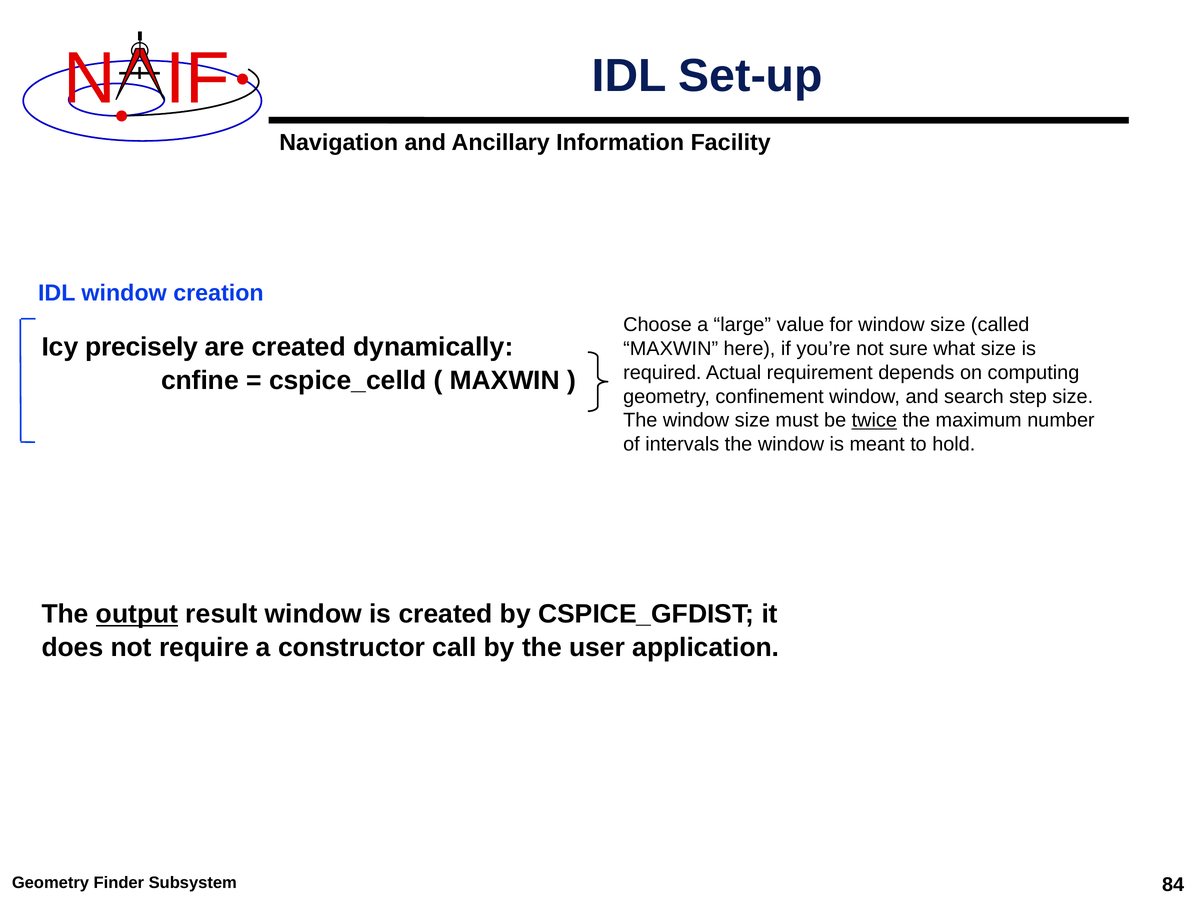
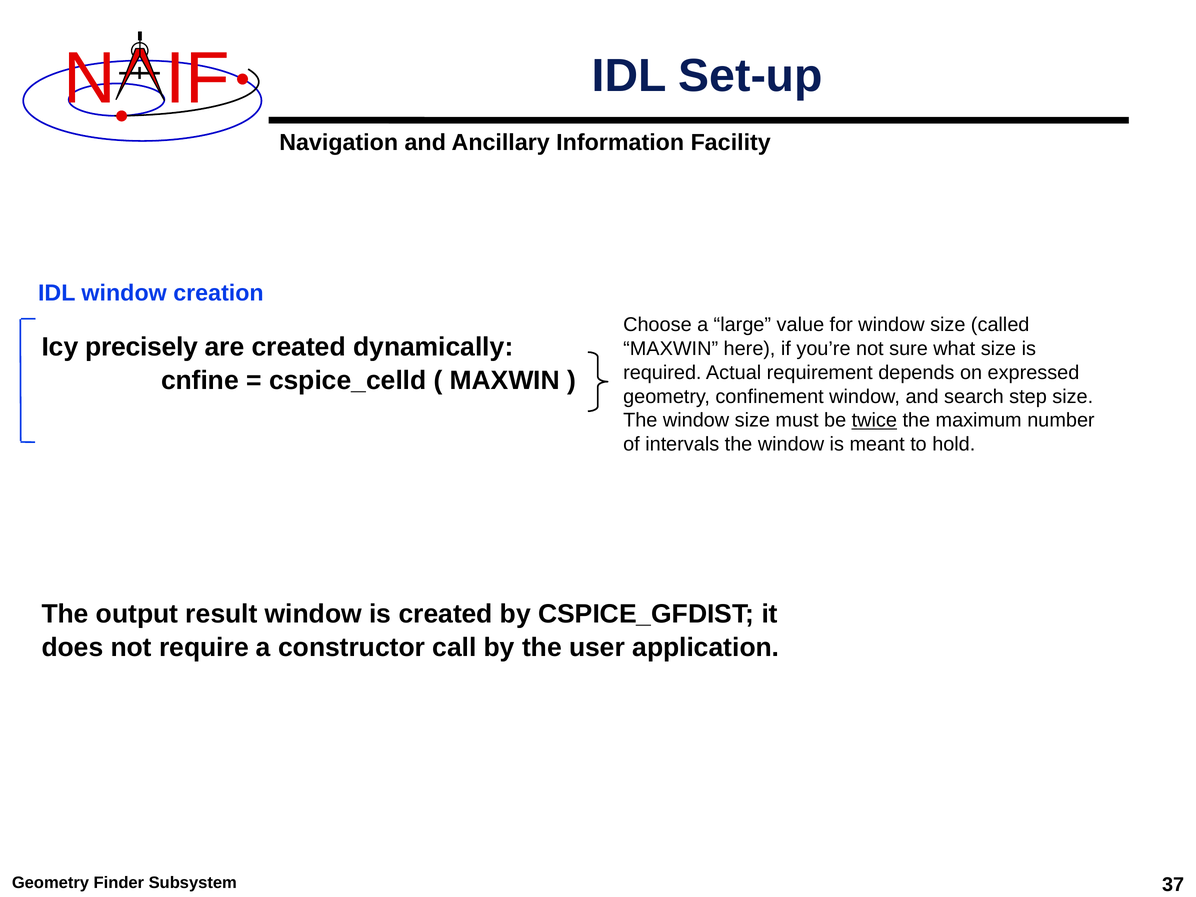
computing: computing -> expressed
output underline: present -> none
84: 84 -> 37
